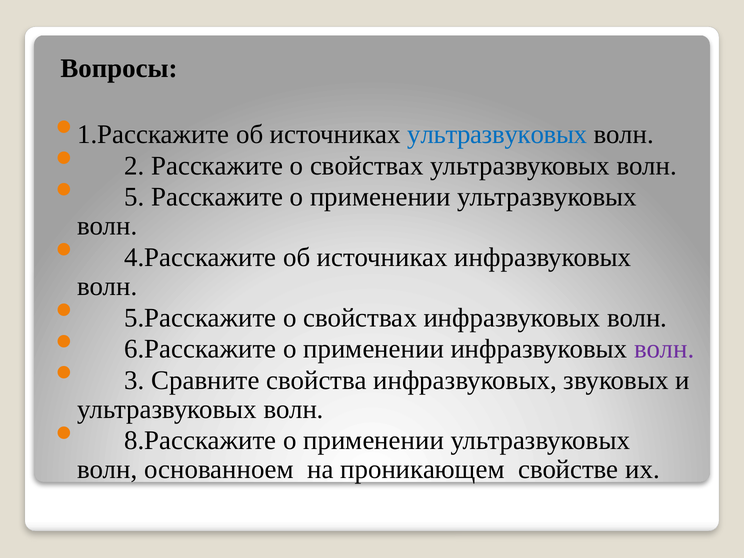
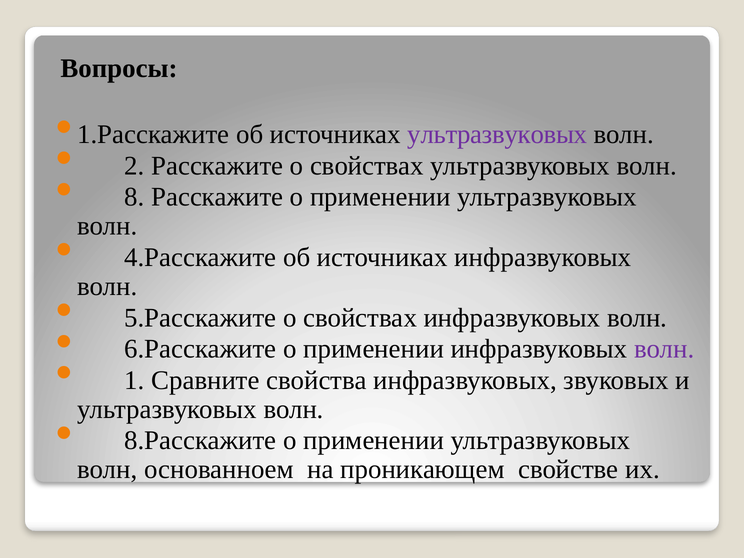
ультразвуковых at (497, 134) colour: blue -> purple
5: 5 -> 8
3: 3 -> 1
